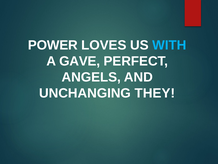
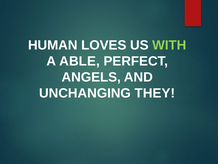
POWER: POWER -> HUMAN
WITH colour: light blue -> light green
GAVE: GAVE -> ABLE
